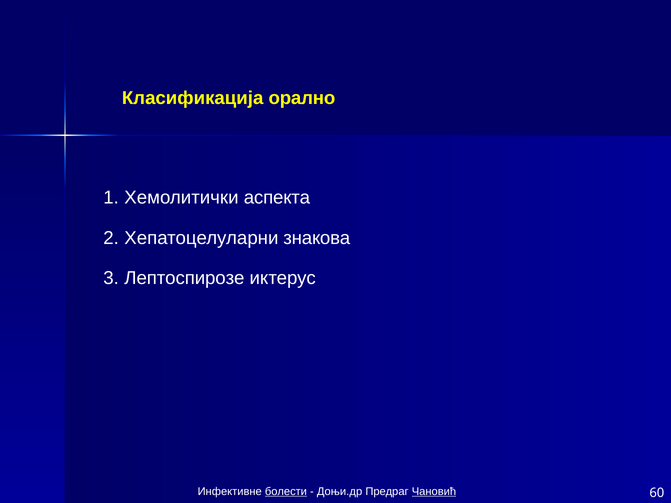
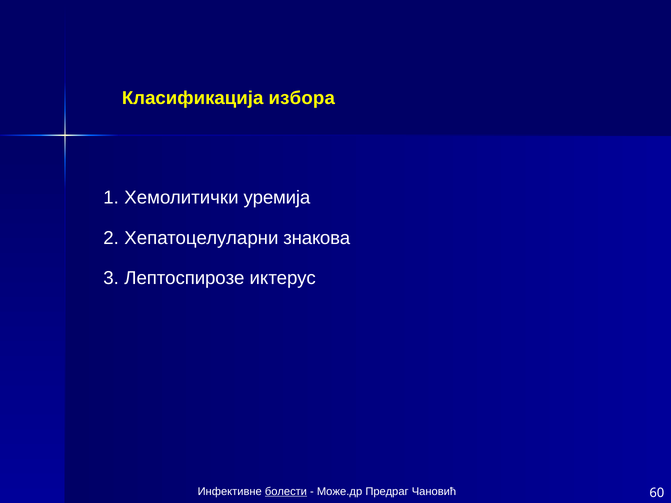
орално: орално -> избора
аспекта: аспекта -> уремија
Доњи.др: Доњи.др -> Може.др
Чановић underline: present -> none
